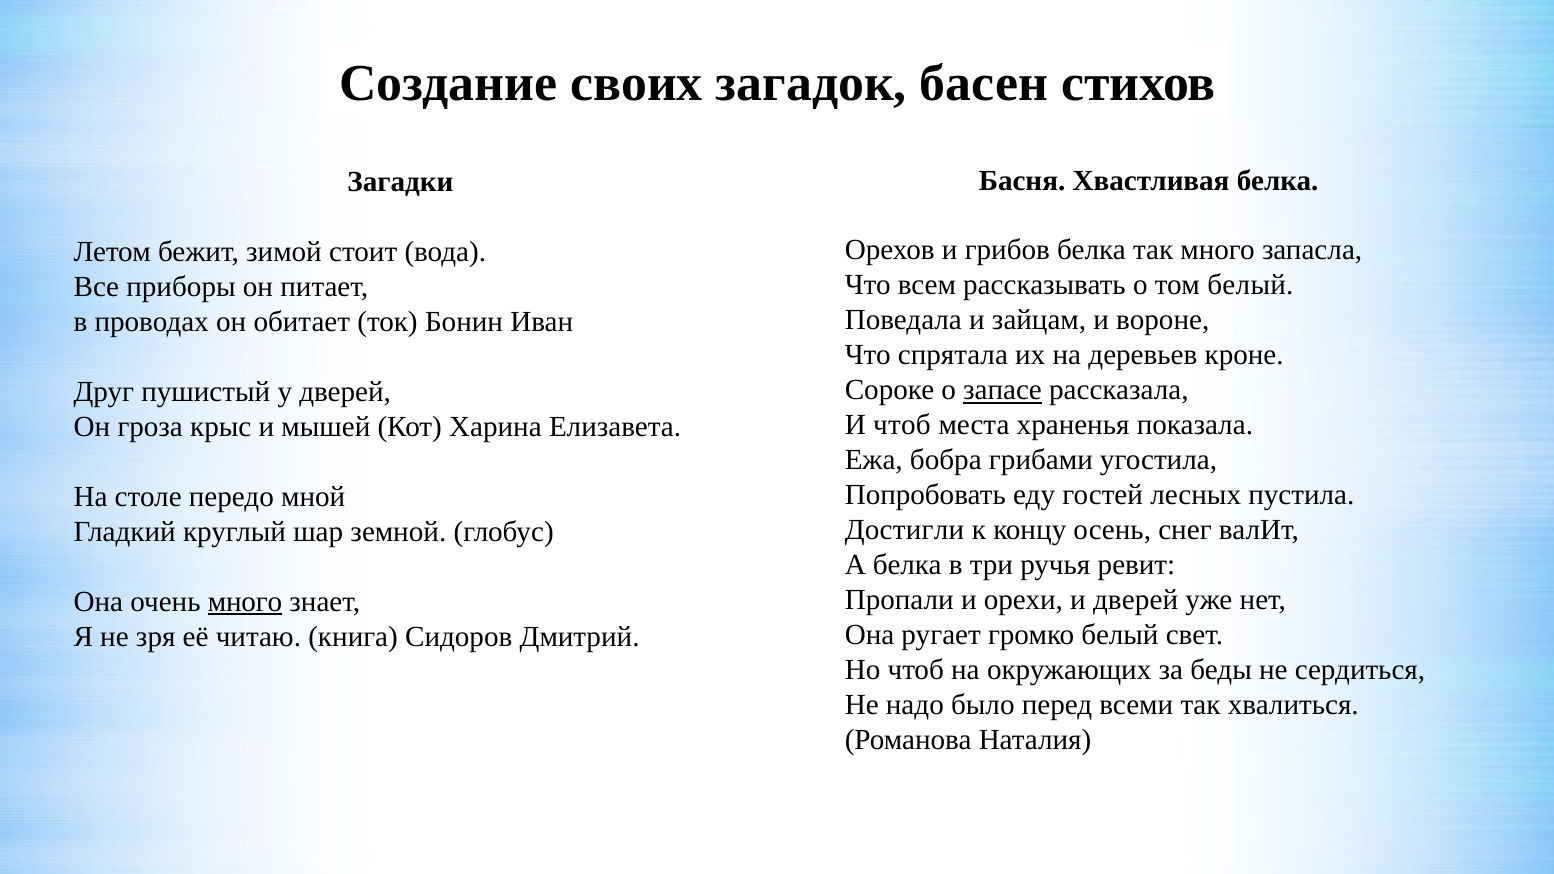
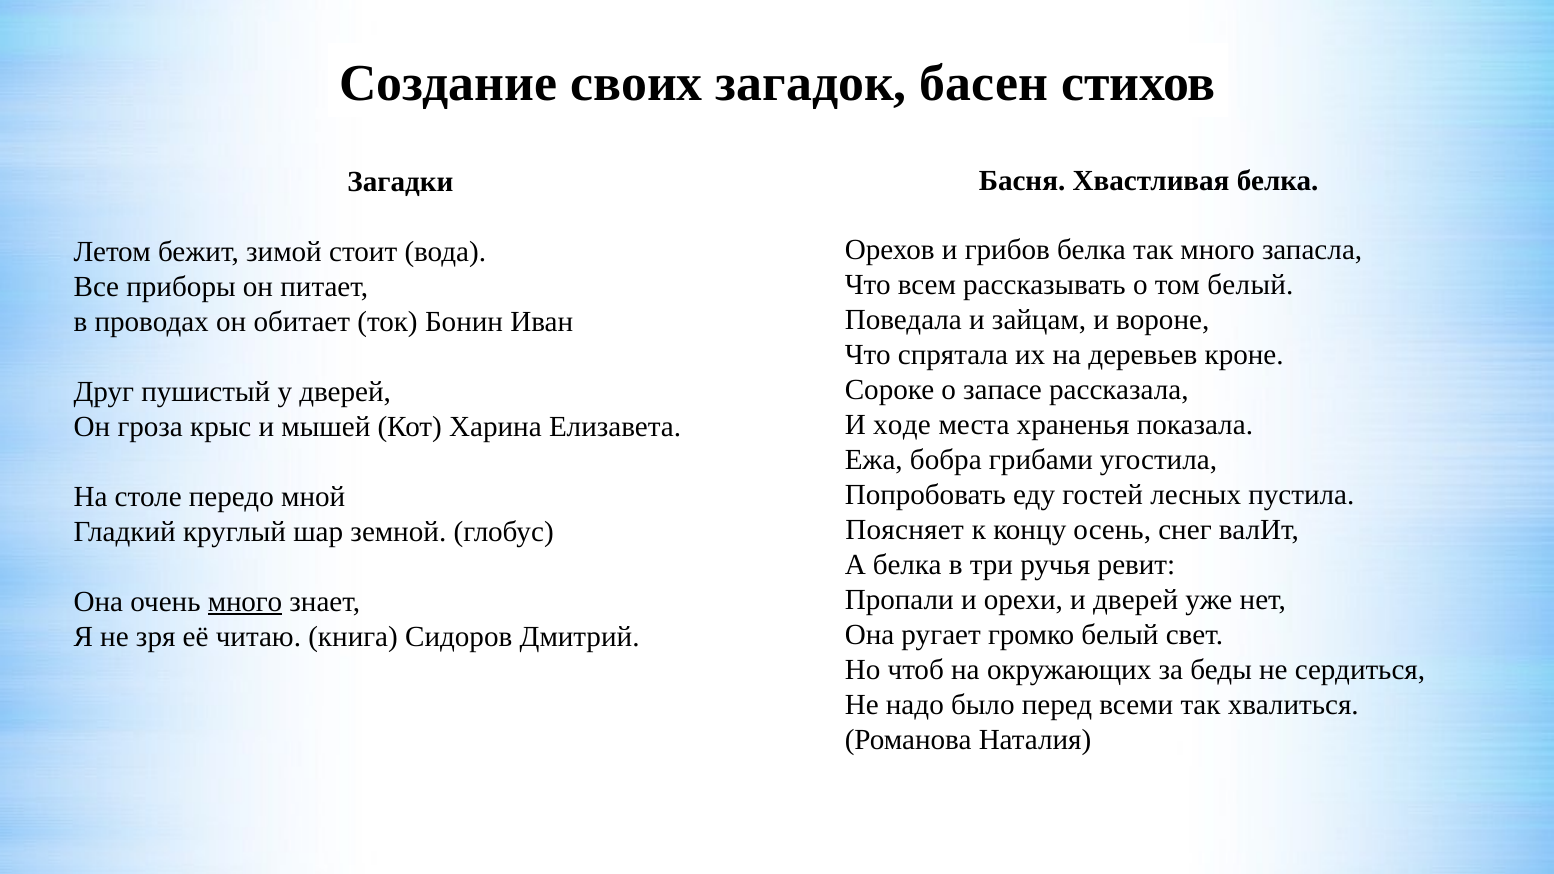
запасе underline: present -> none
И чтоб: чтоб -> ходе
Достигли: Достигли -> Поясняет
